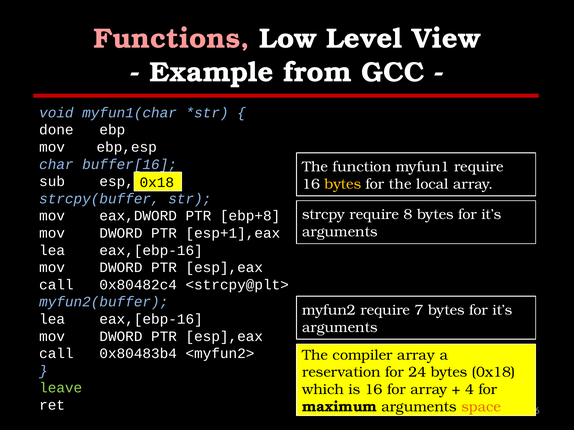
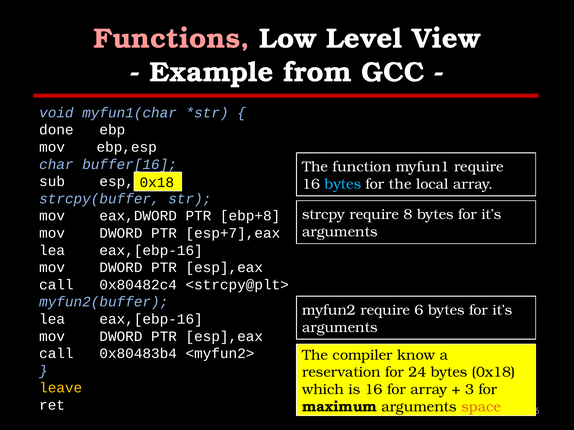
bytes at (343, 184) colour: yellow -> light blue
esp+1],eax: esp+1],eax -> esp+7],eax
7: 7 -> 6
compiler array: array -> know
leave colour: light green -> yellow
4: 4 -> 3
